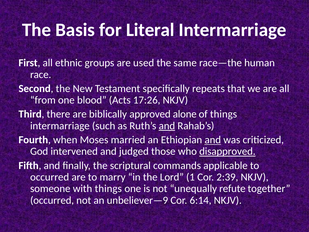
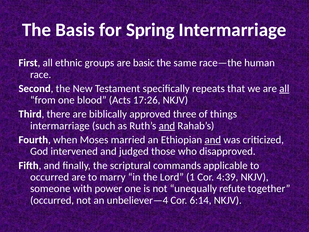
Literal: Literal -> Spring
used: used -> basic
all at (284, 88) underline: none -> present
alone: alone -> three
disapproved underline: present -> none
2:39: 2:39 -> 4:39
with things: things -> power
unbeliever—9: unbeliever—9 -> unbeliever—4
